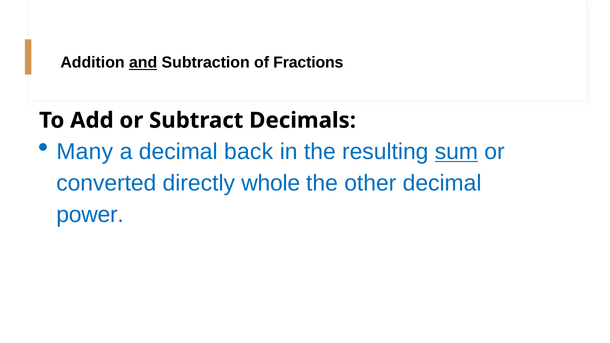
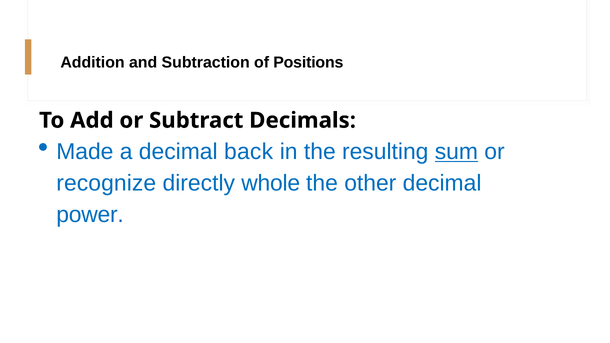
and underline: present -> none
Fractions: Fractions -> Positions
Many: Many -> Made
converted: converted -> recognize
